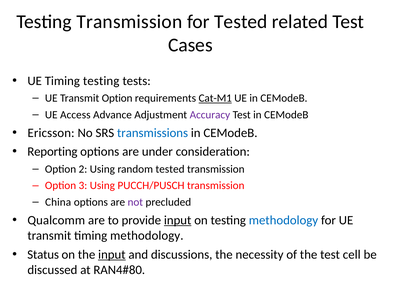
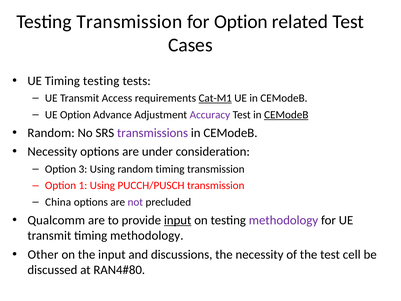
for Tested: Tested -> Option
Transmit Option: Option -> Access
UE Access: Access -> Option
CEModeB at (286, 115) underline: none -> present
Ericsson at (51, 133): Ericsson -> Random
transmissions colour: blue -> purple
Reporting at (52, 152): Reporting -> Necessity
2: 2 -> 3
random tested: tested -> timing
3: 3 -> 1
methodology at (283, 220) colour: blue -> purple
Status: Status -> Other
input at (112, 254) underline: present -> none
